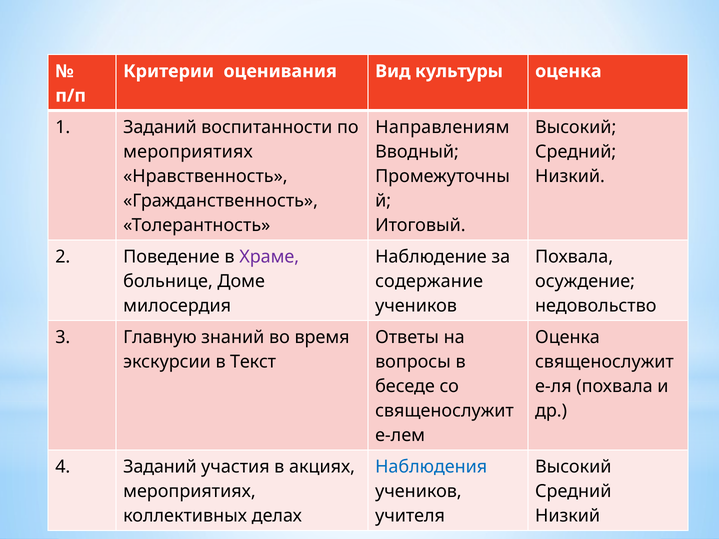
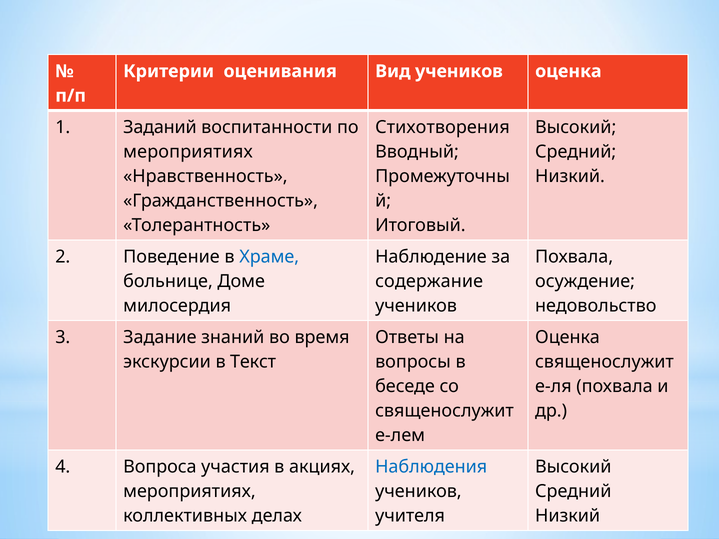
Вид культуры: культуры -> учеников
Направлениям: Направлениям -> Стихотворения
Храме colour: purple -> blue
Главную: Главную -> Задание
4 Заданий: Заданий -> Вопроса
